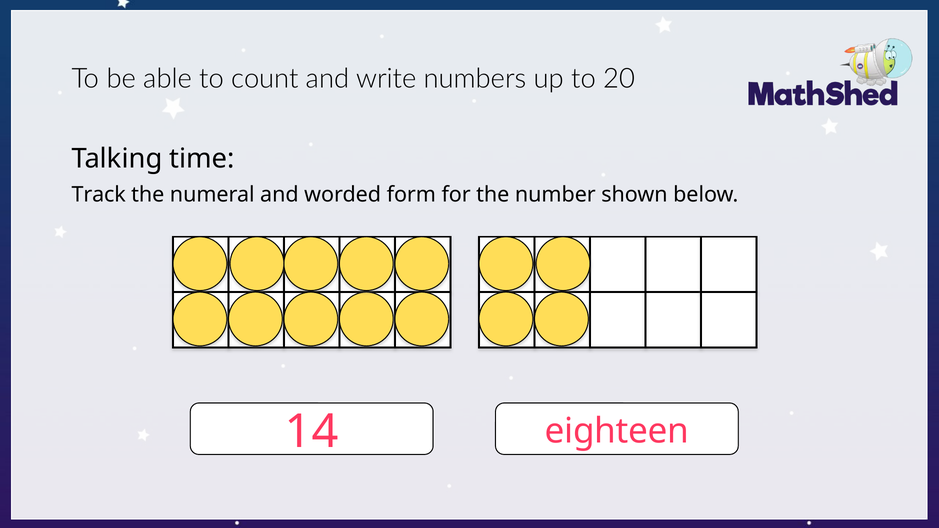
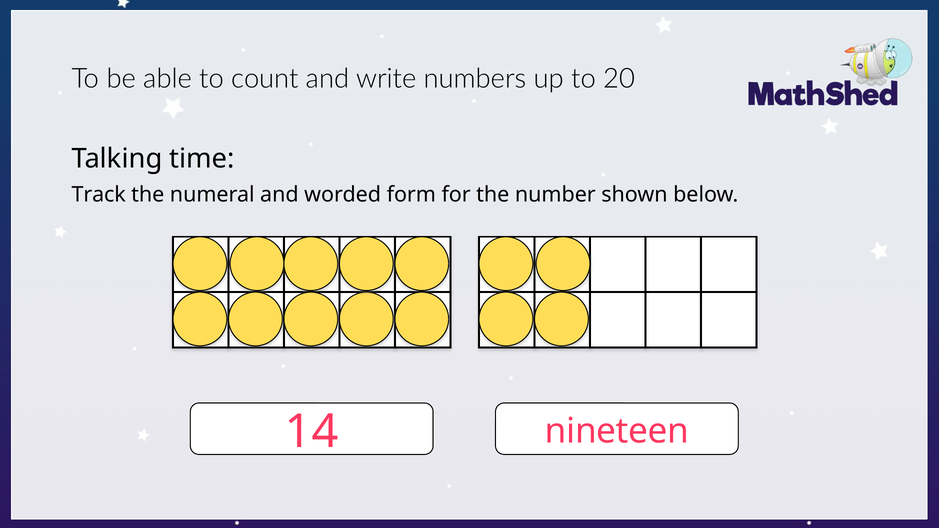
eighteen: eighteen -> nineteen
